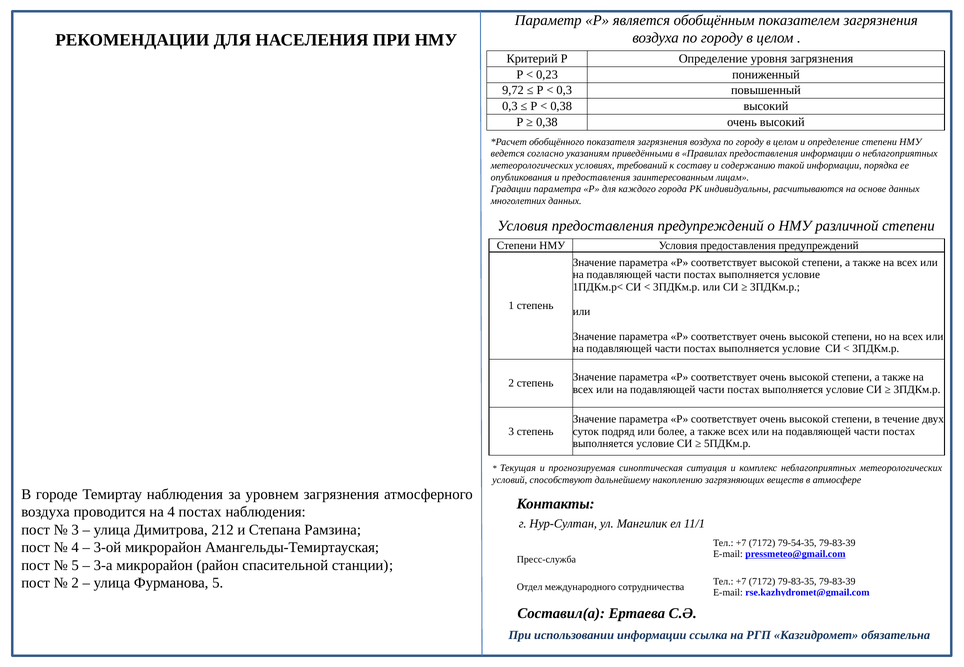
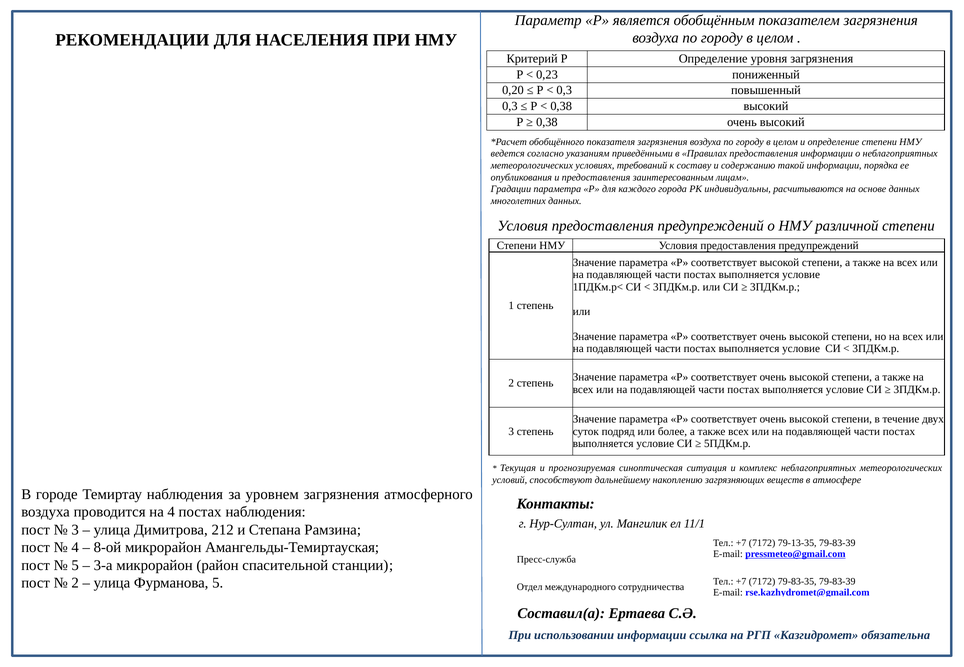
9,72: 9,72 -> 0,20
79-54-35: 79-54-35 -> 79-13-35
3-ой: 3-ой -> 8-ой
